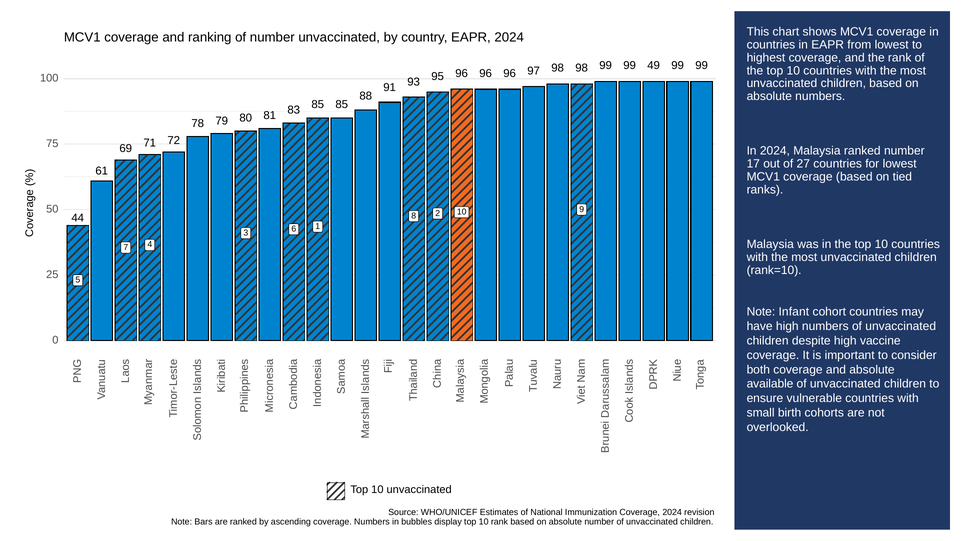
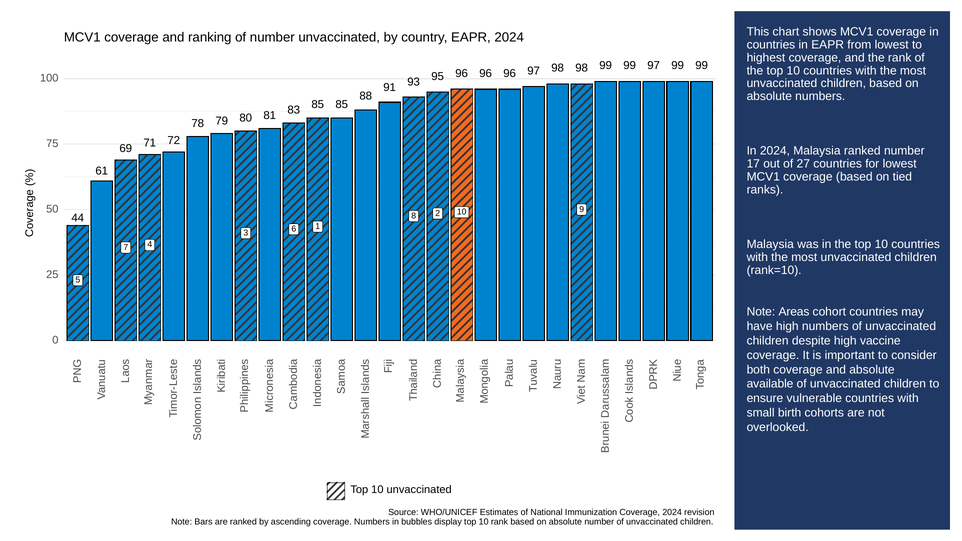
98 49: 49 -> 97
Infant: Infant -> Areas
